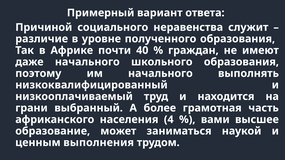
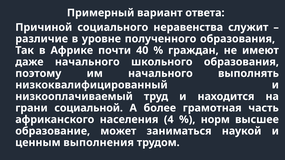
выбранный: выбранный -> социальной
вами: вами -> норм
